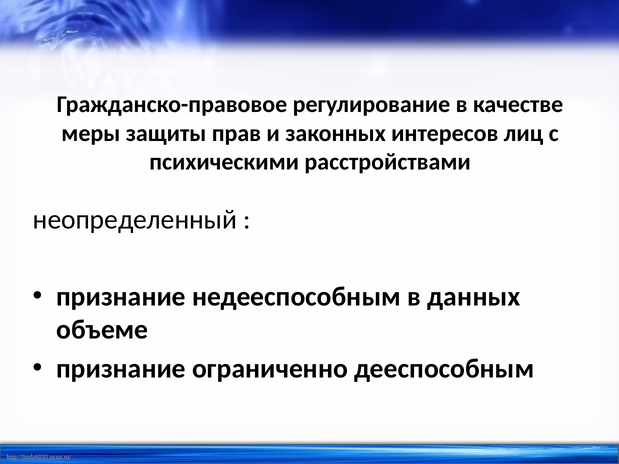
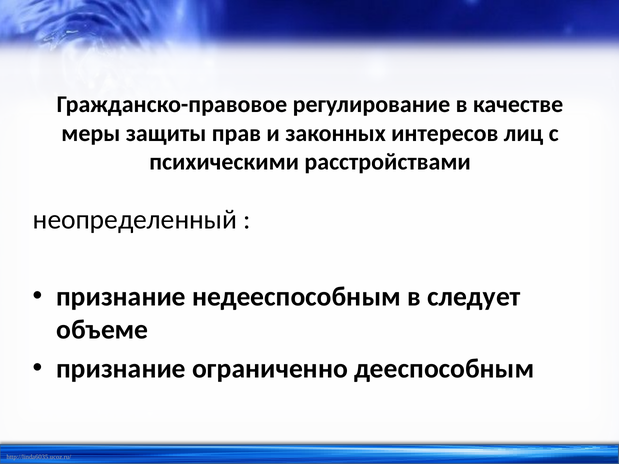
данных: данных -> следует
